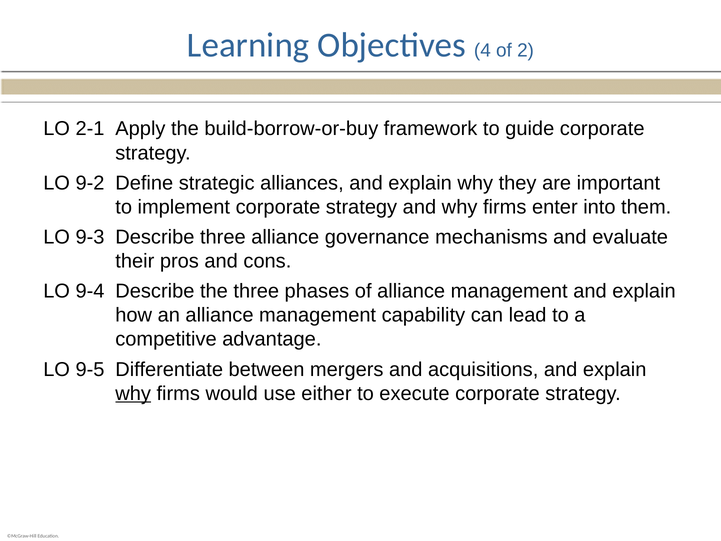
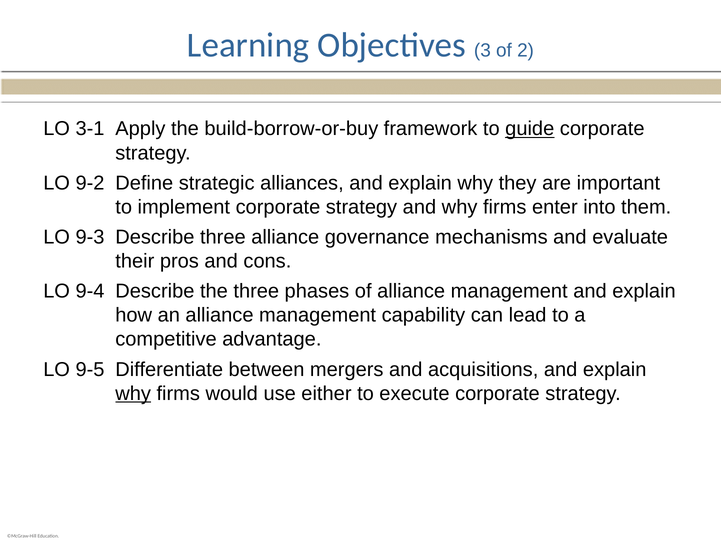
4: 4 -> 3
2-1: 2-1 -> 3-1
guide underline: none -> present
